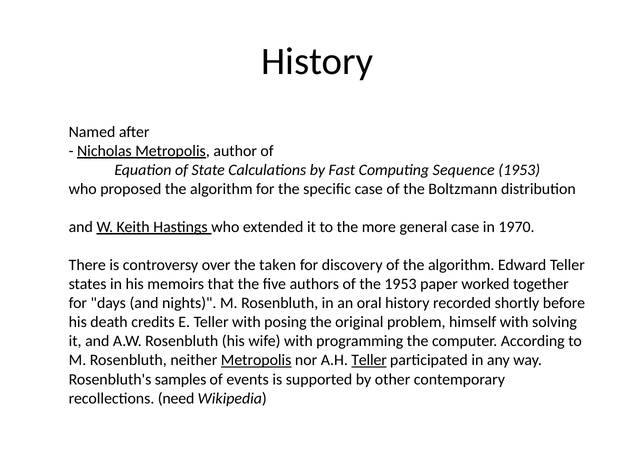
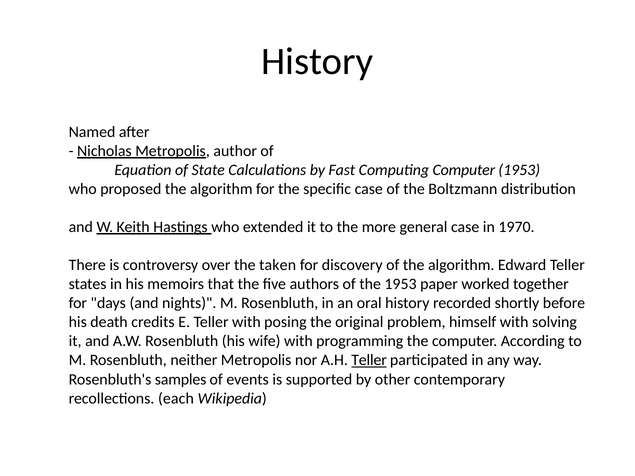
Computing Sequence: Sequence -> Computer
Metropolis at (256, 360) underline: present -> none
need: need -> each
